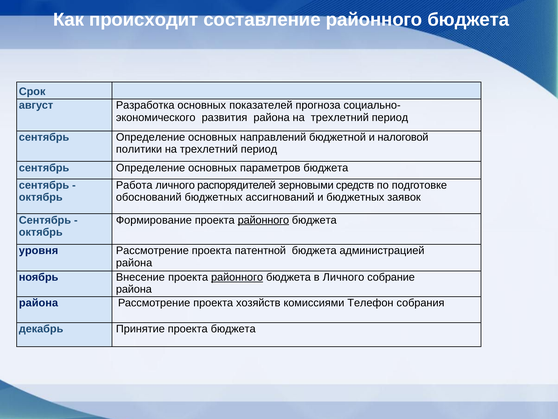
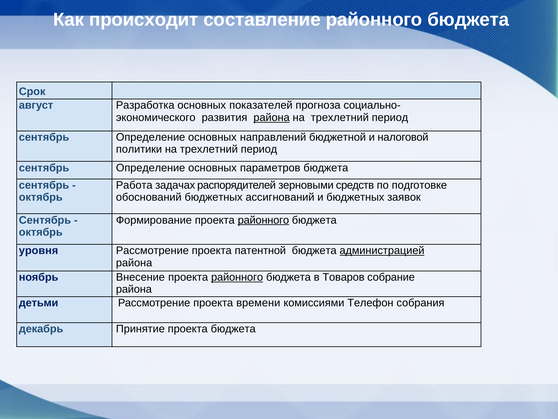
района at (272, 117) underline: none -> present
Работа личного: личного -> задачах
администрацией underline: none -> present
в Личного: Личного -> Товаров
района at (39, 303): района -> детьми
хозяйств: хозяйств -> времени
